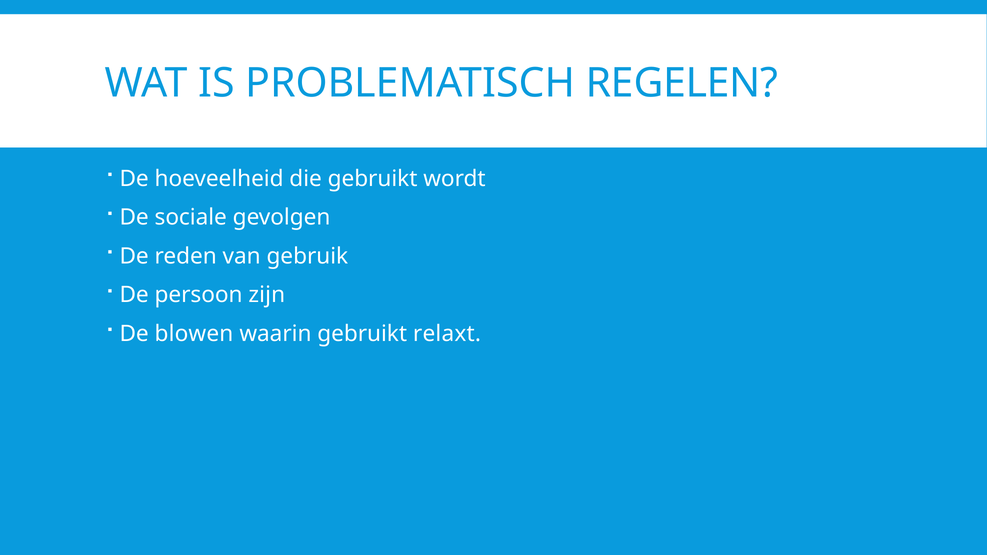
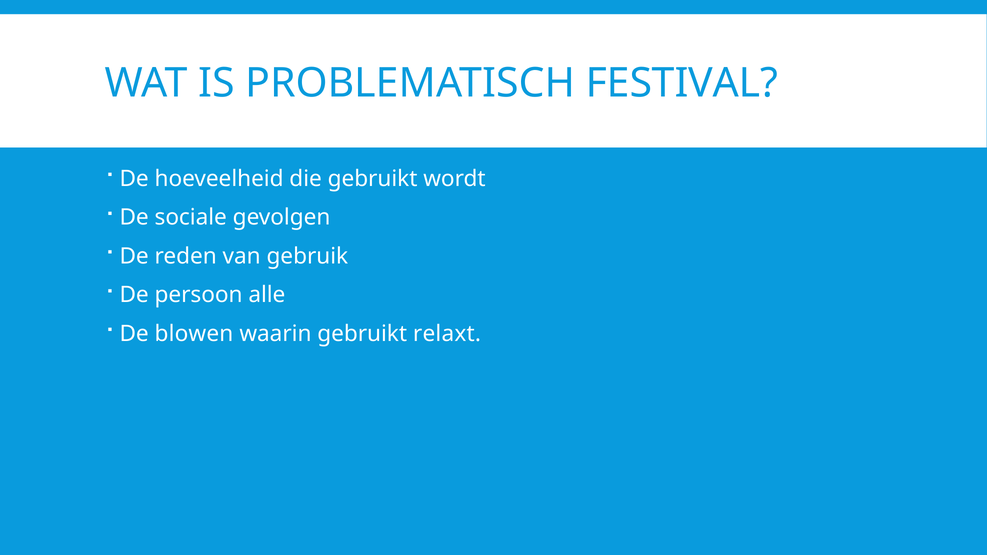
REGELEN: REGELEN -> FESTIVAL
zijn: zijn -> alle
